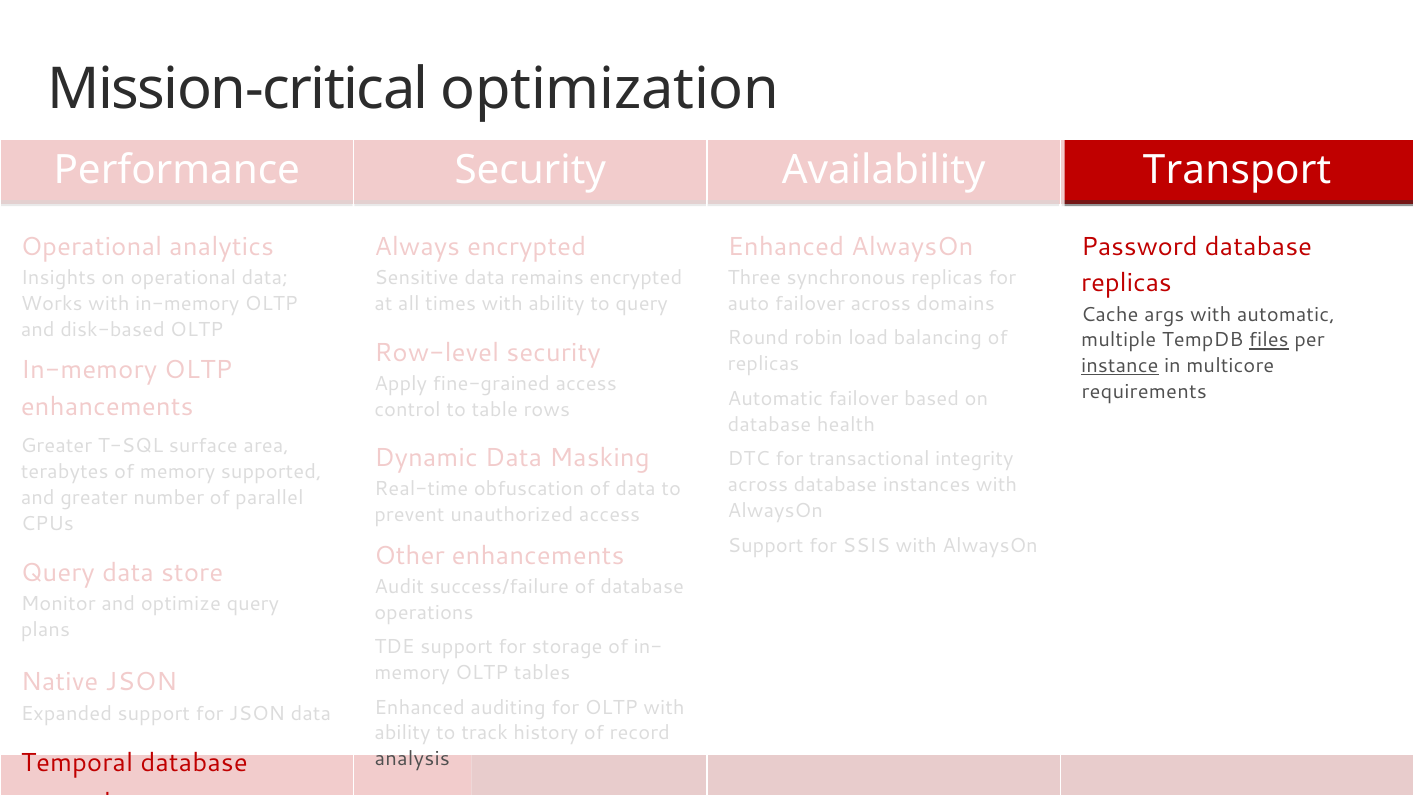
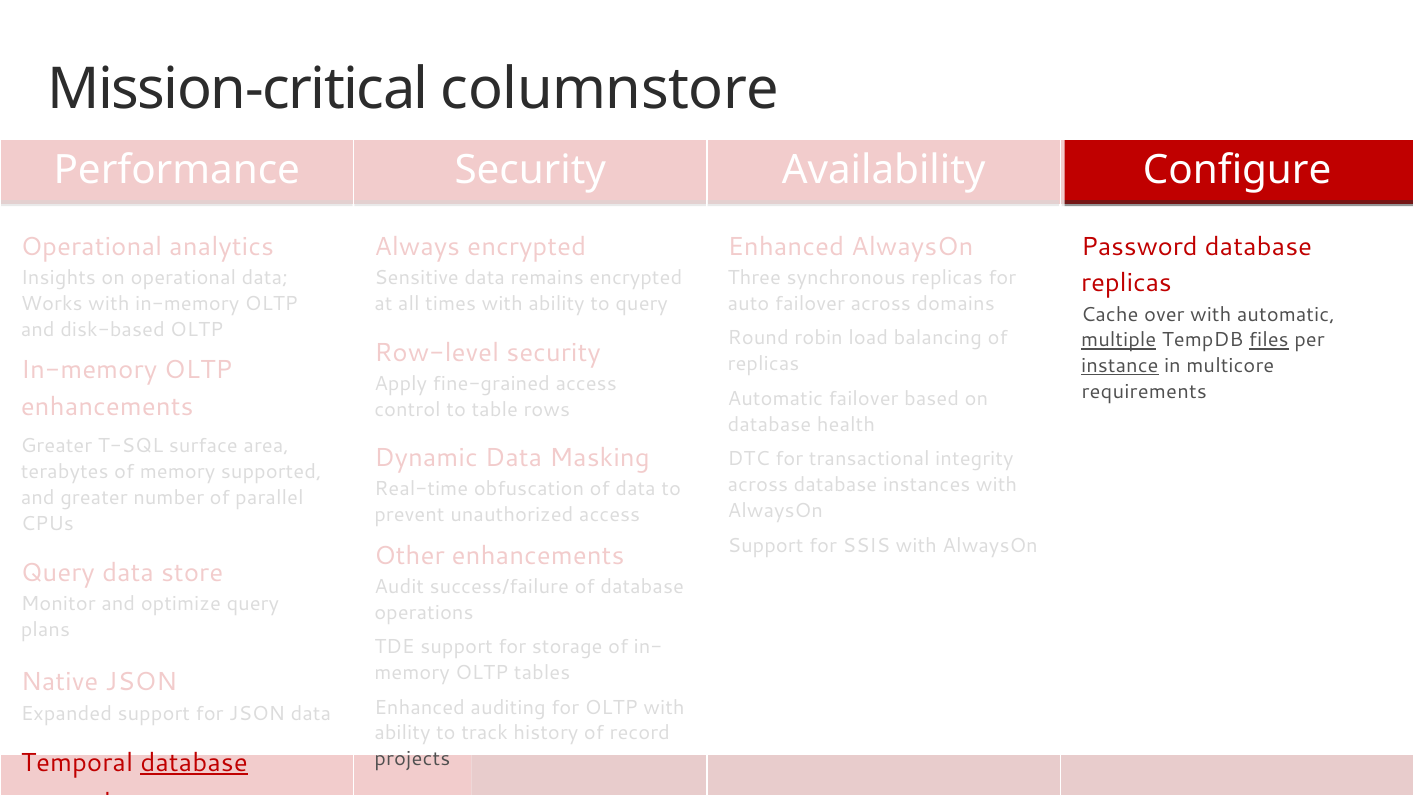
optimization: optimization -> columnstore
Transport: Transport -> Configure
args: args -> over
multiple underline: none -> present
analysis: analysis -> projects
database at (194, 763) underline: none -> present
